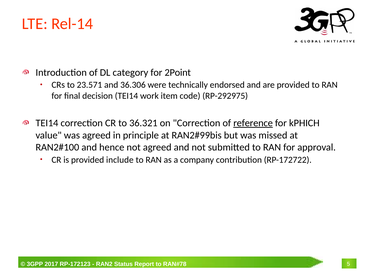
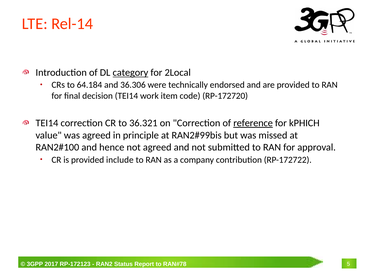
category underline: none -> present
2Point: 2Point -> 2Local
23.571: 23.571 -> 64.184
RP-292975: RP-292975 -> RP-172720
